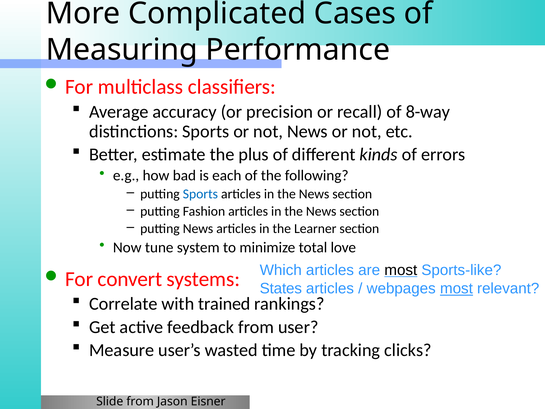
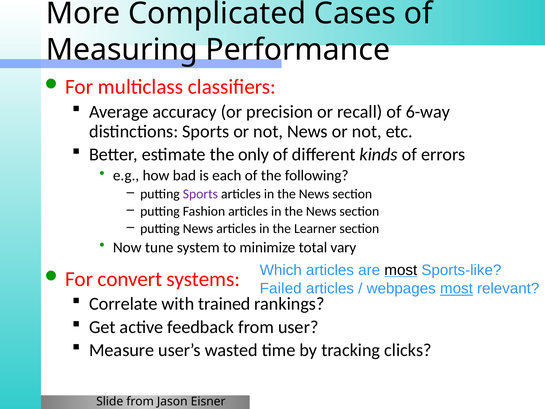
8-way: 8-way -> 6-way
plus: plus -> only
Sports at (200, 194) colour: blue -> purple
love: love -> vary
States: States -> Failed
